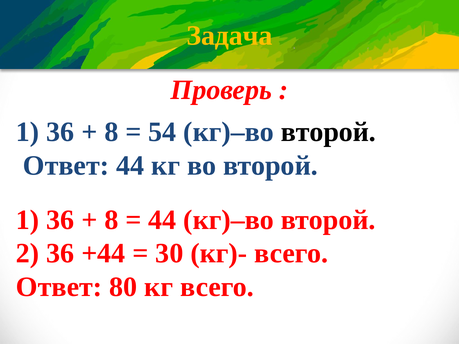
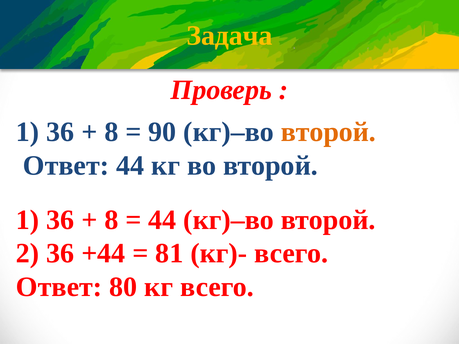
54: 54 -> 90
второй at (328, 132) colour: black -> orange
30: 30 -> 81
